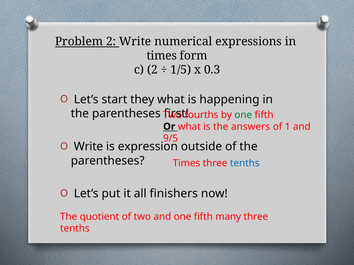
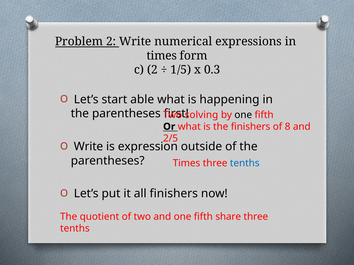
they: they -> able
fourths: fourths -> solving
one at (243, 115) colour: green -> black
the answers: answers -> finishers
1: 1 -> 8
9/5: 9/5 -> 2/5
many: many -> share
